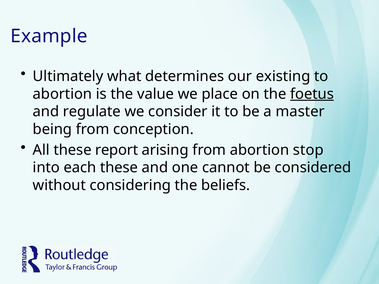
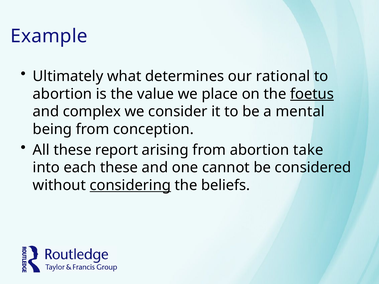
existing: existing -> rational
regulate: regulate -> complex
master: master -> mental
stop: stop -> take
considering underline: none -> present
